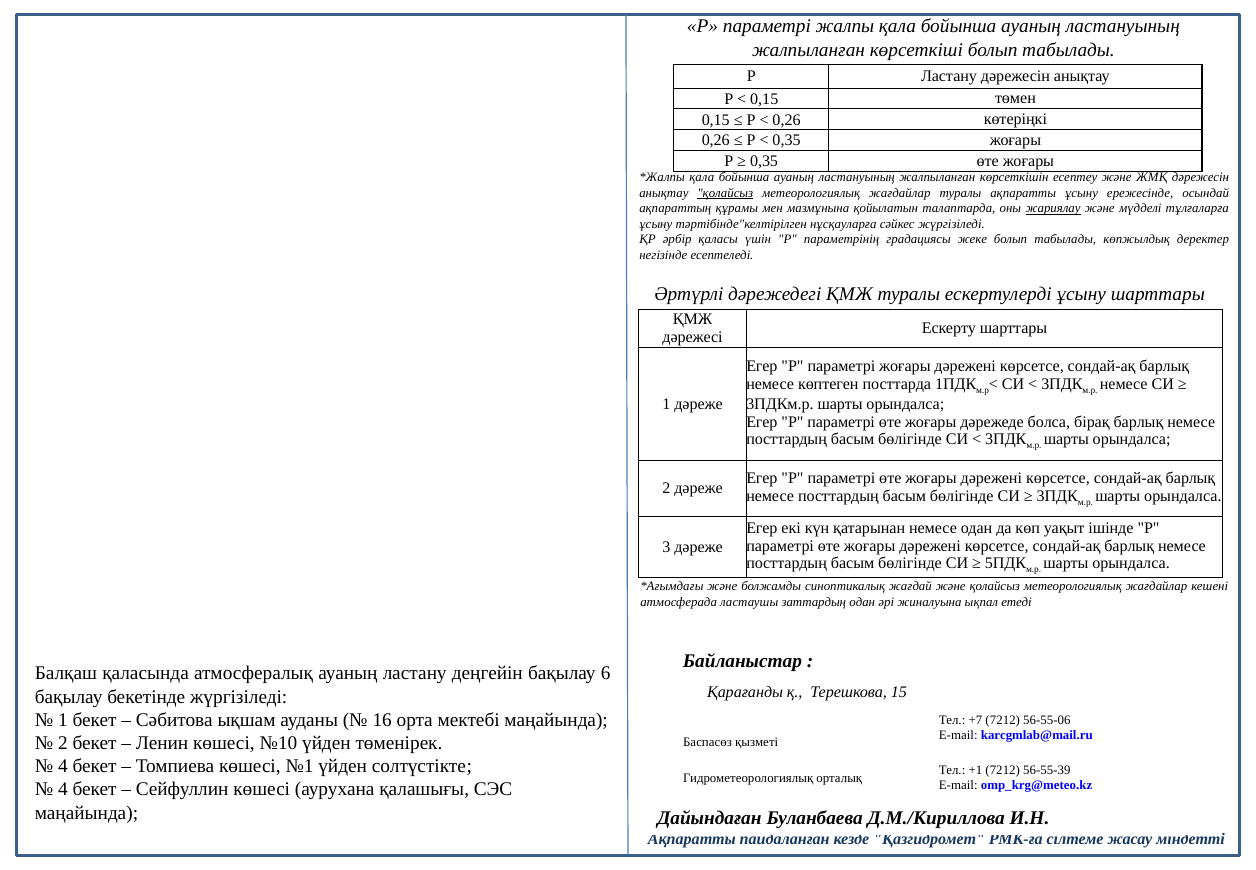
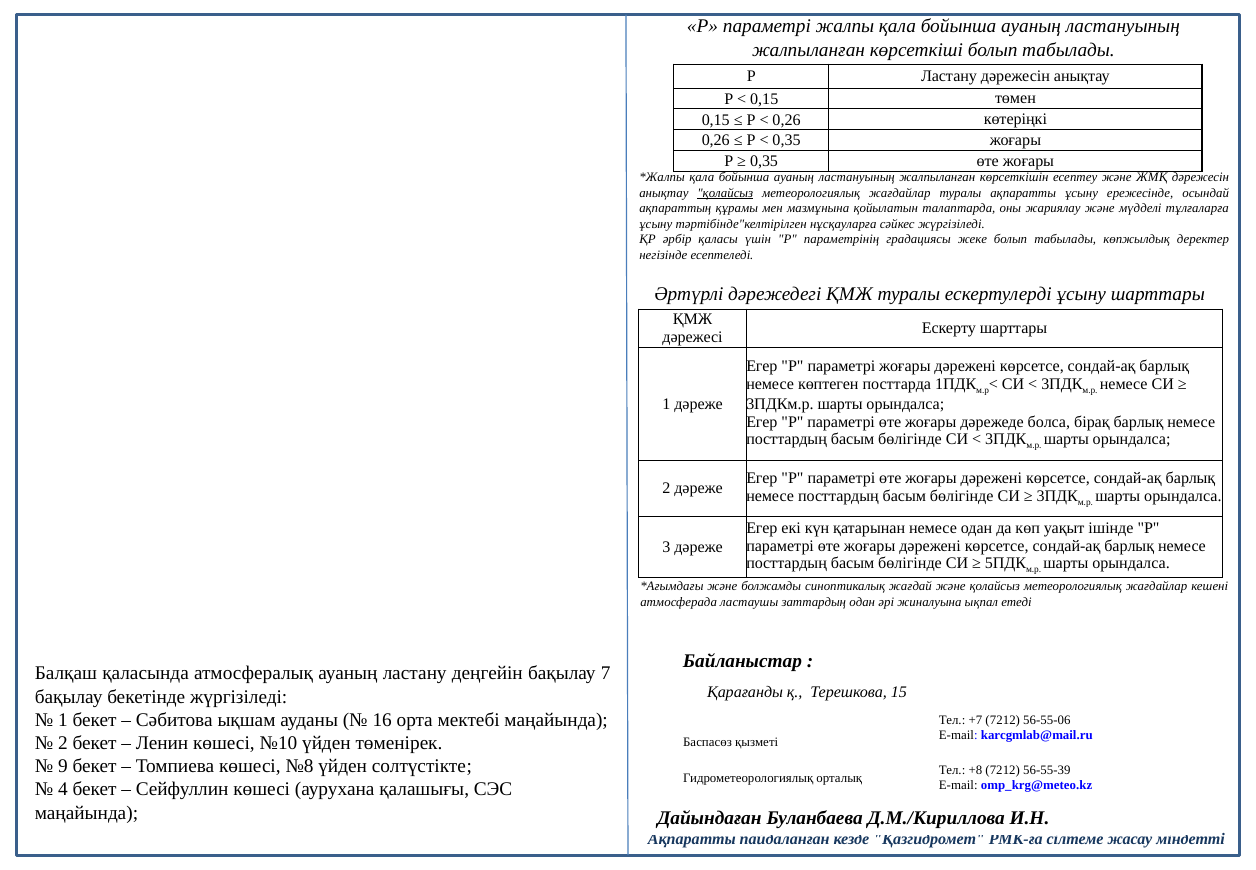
жариялау underline: present -> none
6: 6 -> 7
4 at (63, 766): 4 -> 9
№1: №1 -> №8
+1: +1 -> +8
